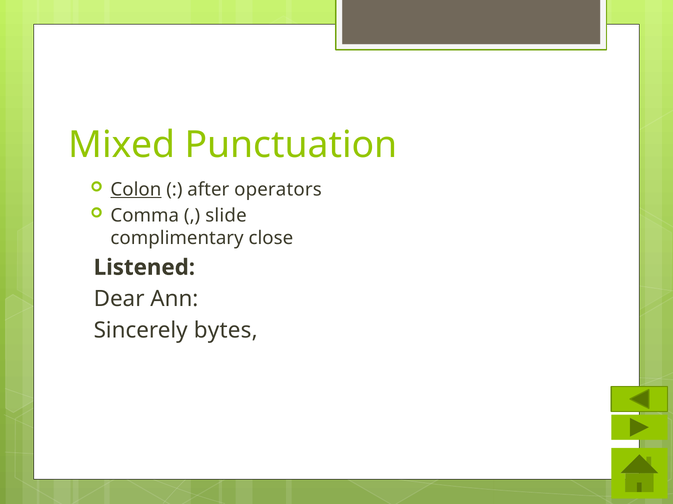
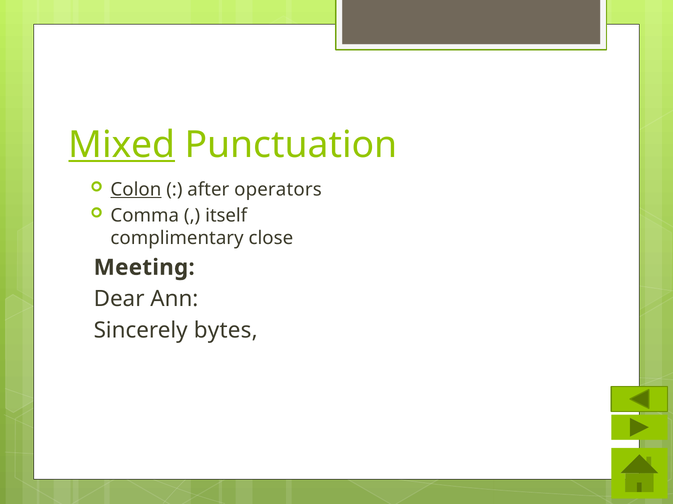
Mixed underline: none -> present
slide: slide -> itself
Listened: Listened -> Meeting
